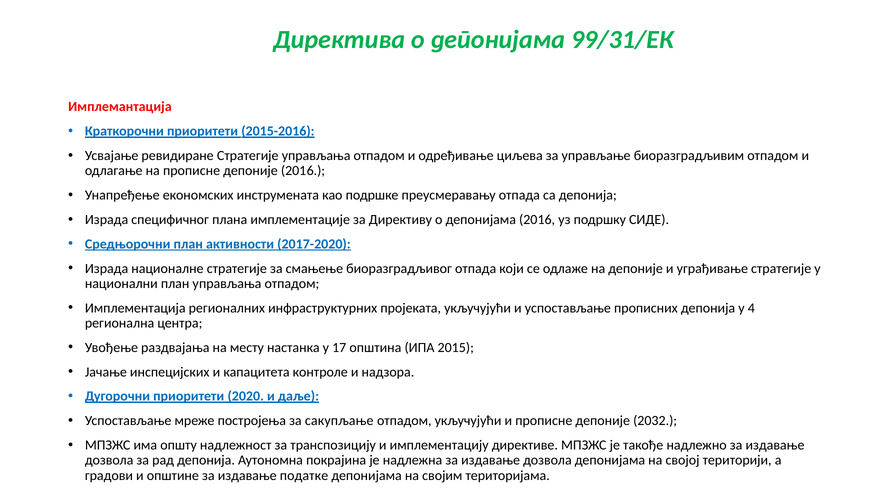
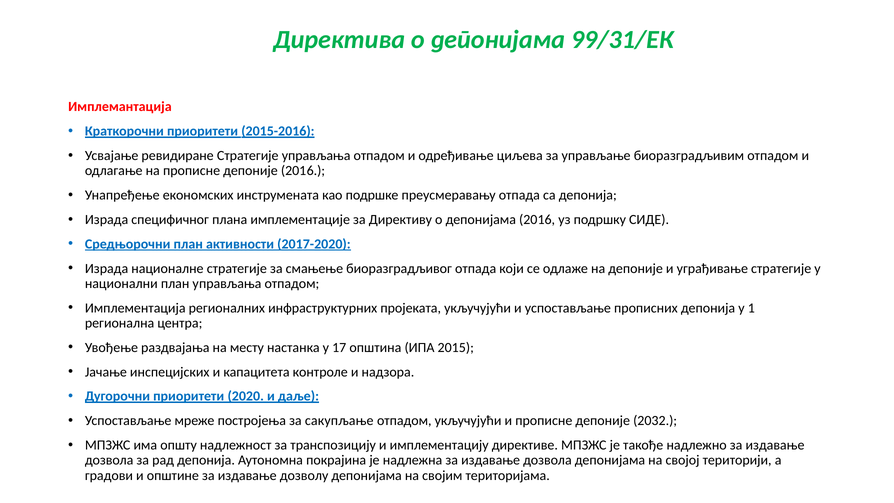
4: 4 -> 1
податке: податке -> дозволу
